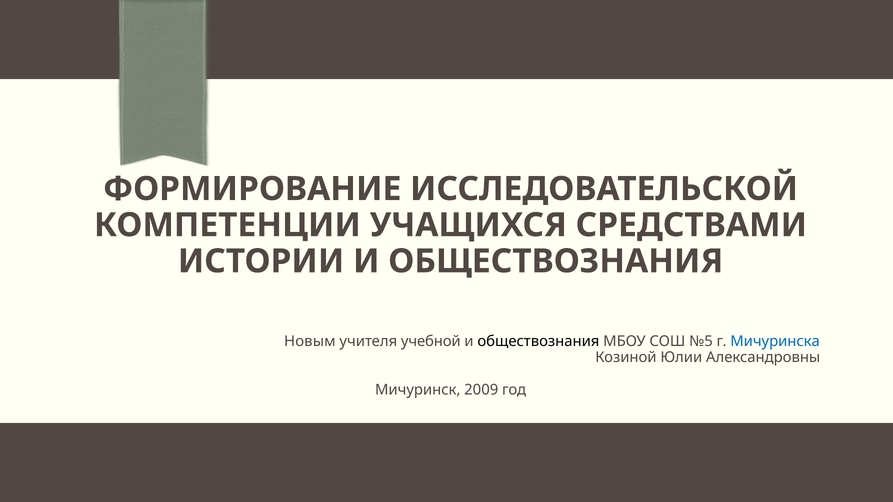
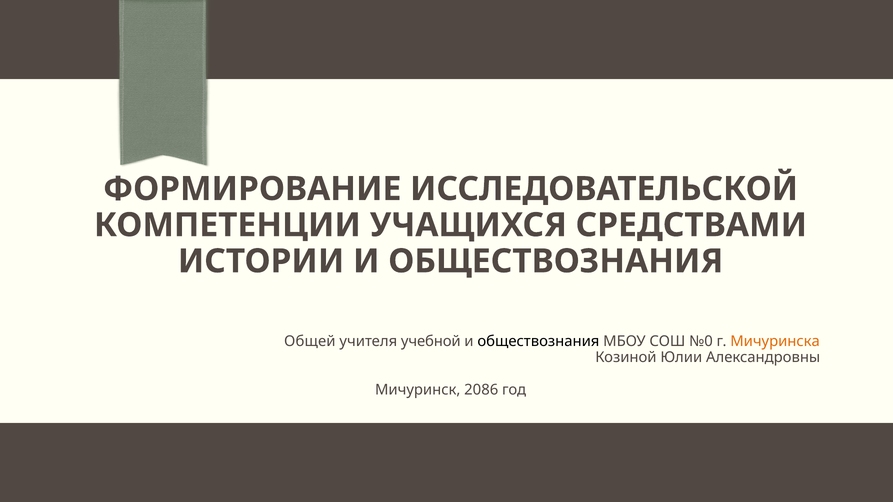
Новым: Новым -> Общей
№5: №5 -> №0
Мичуринска colour: blue -> orange
2009: 2009 -> 2086
